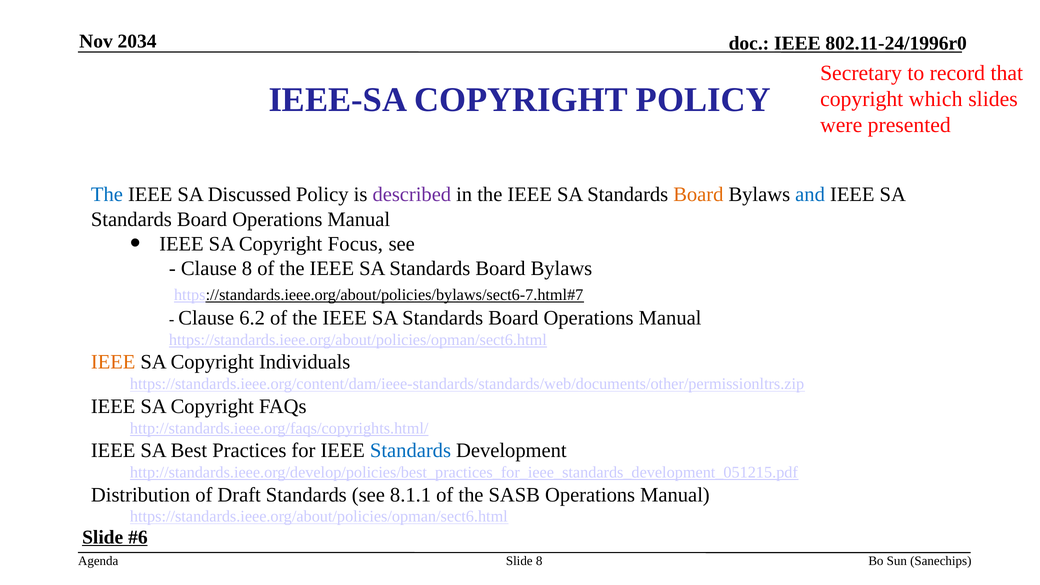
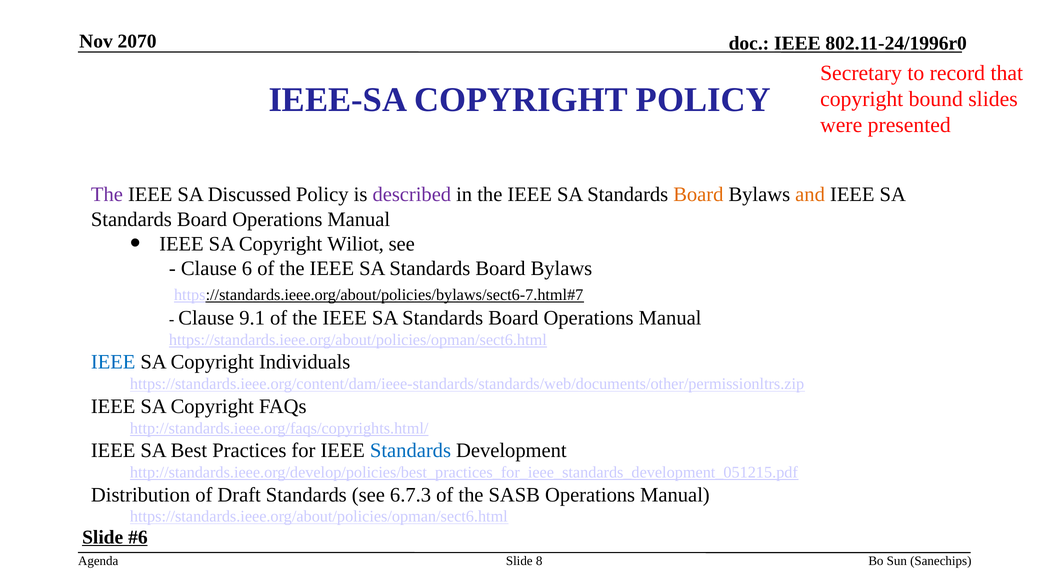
2034: 2034 -> 2070
which: which -> bound
The at (107, 195) colour: blue -> purple
and colour: blue -> orange
Focus: Focus -> Wiliot
Clause 8: 8 -> 6
6.2: 6.2 -> 9.1
IEEE at (113, 362) colour: orange -> blue
8.1.1: 8.1.1 -> 6.7.3
